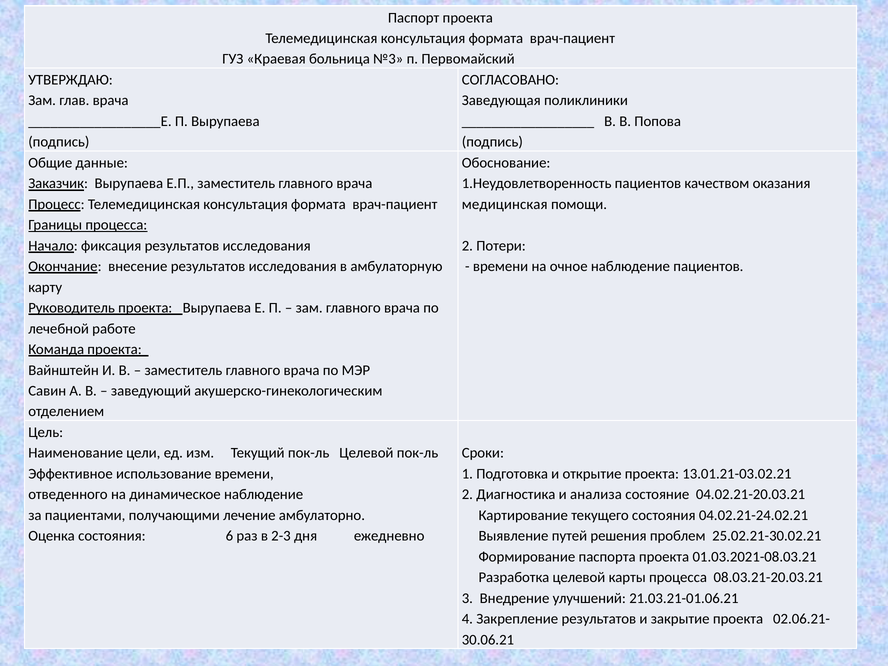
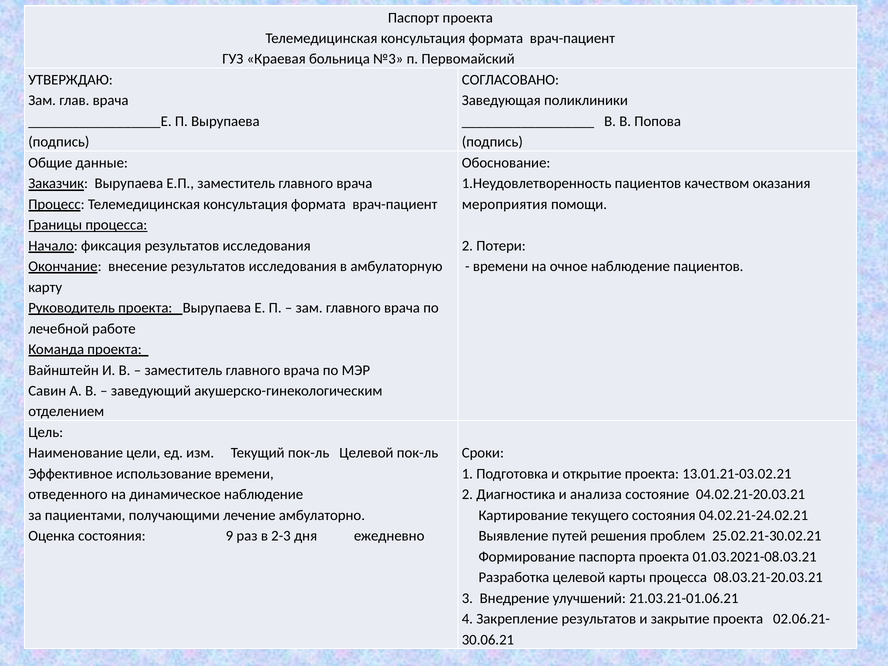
медицинская: медицинская -> мероприятия
6: 6 -> 9
